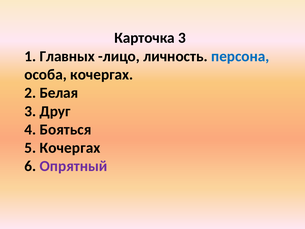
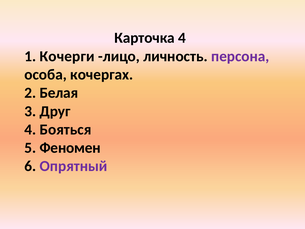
Карточка 3: 3 -> 4
Главных: Главных -> Кочерги
персона colour: blue -> purple
5 Кочергах: Кочергах -> Феномен
